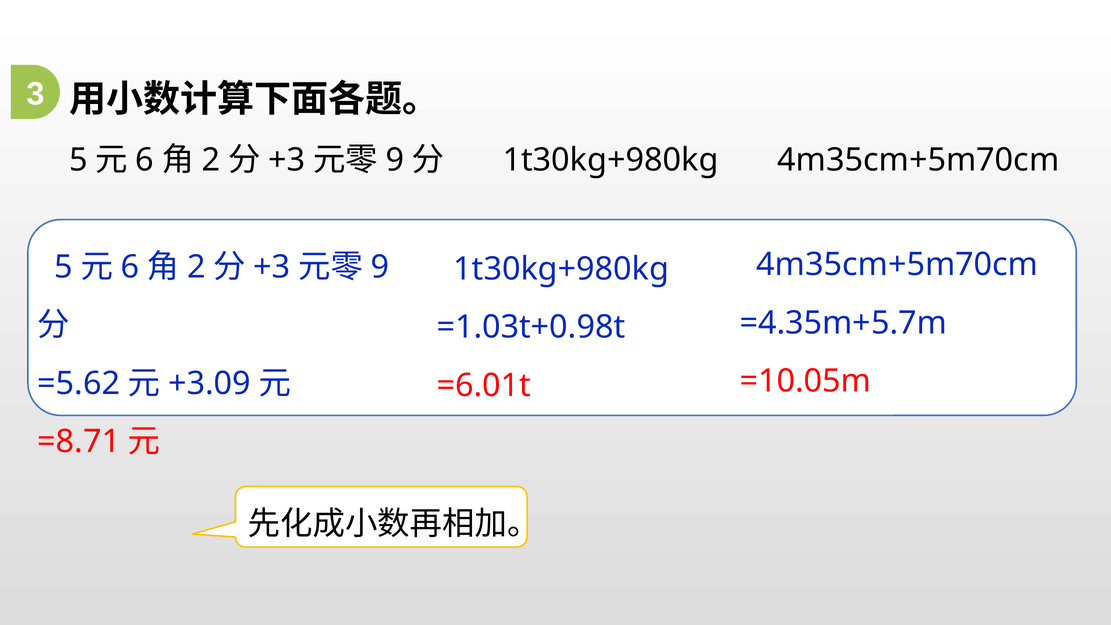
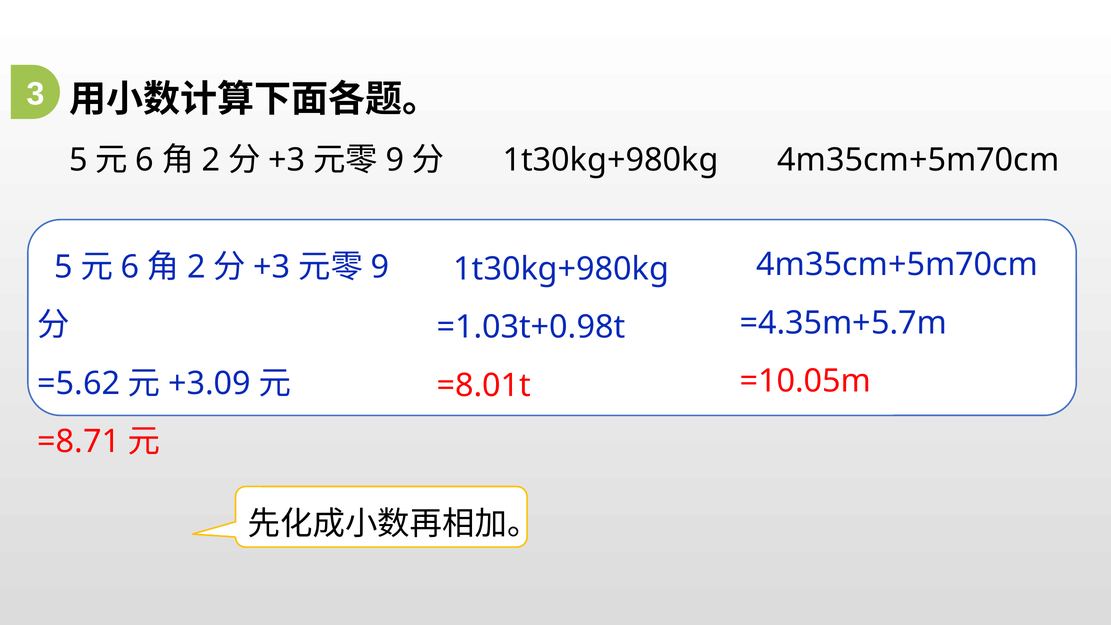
=6.01t: =6.01t -> =8.01t
